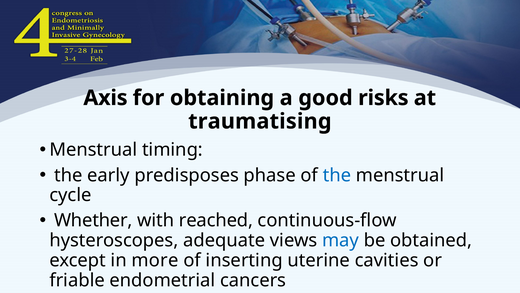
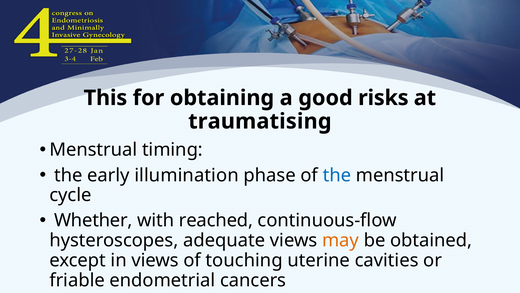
Axis: Axis -> This
predisposes: predisposes -> illumination
may colour: blue -> orange
in more: more -> views
inserting: inserting -> touching
